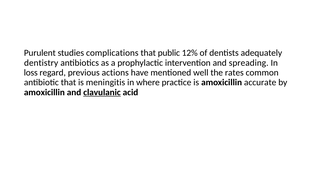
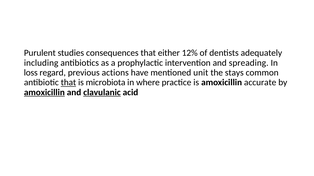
complications: complications -> consequences
public: public -> either
dentistry: dentistry -> including
well: well -> unit
rates: rates -> stays
that at (68, 83) underline: none -> present
meningitis: meningitis -> microbiota
amoxicillin at (44, 93) underline: none -> present
